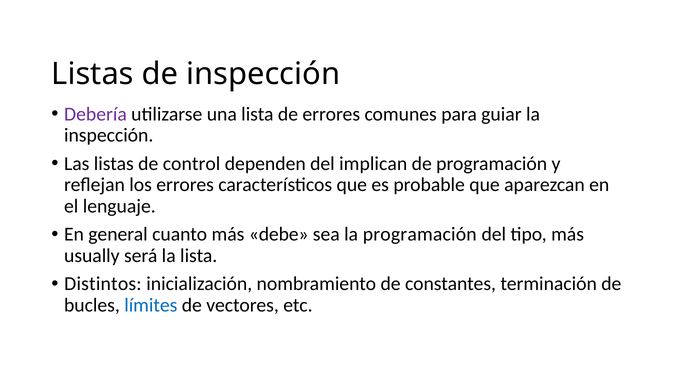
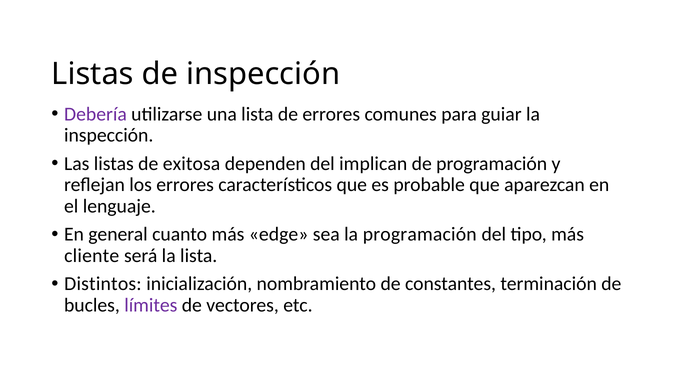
control: control -> exitosa
debe: debe -> edge
usually: usually -> cliente
límites colour: blue -> purple
